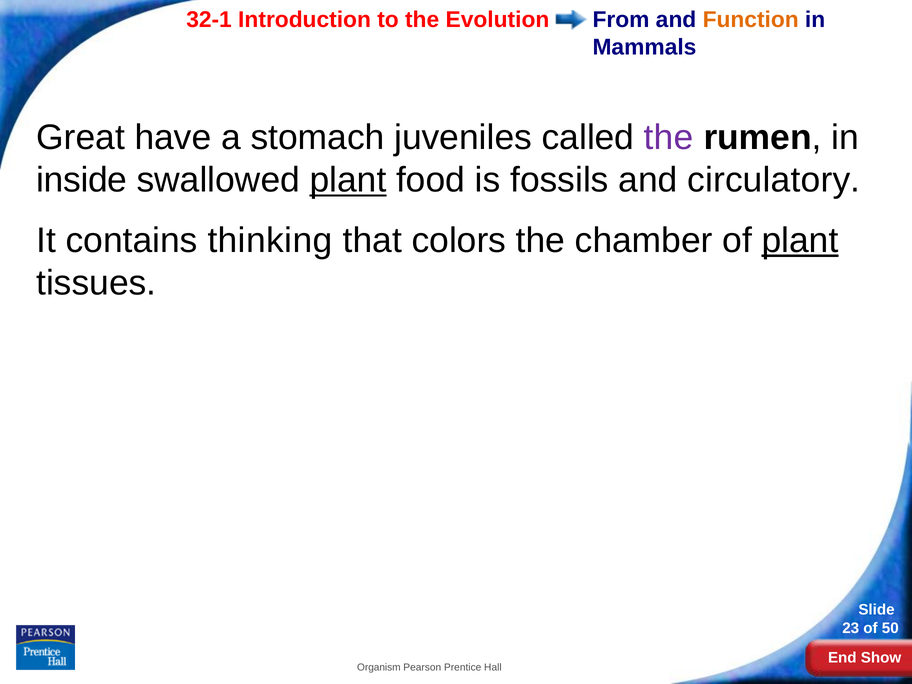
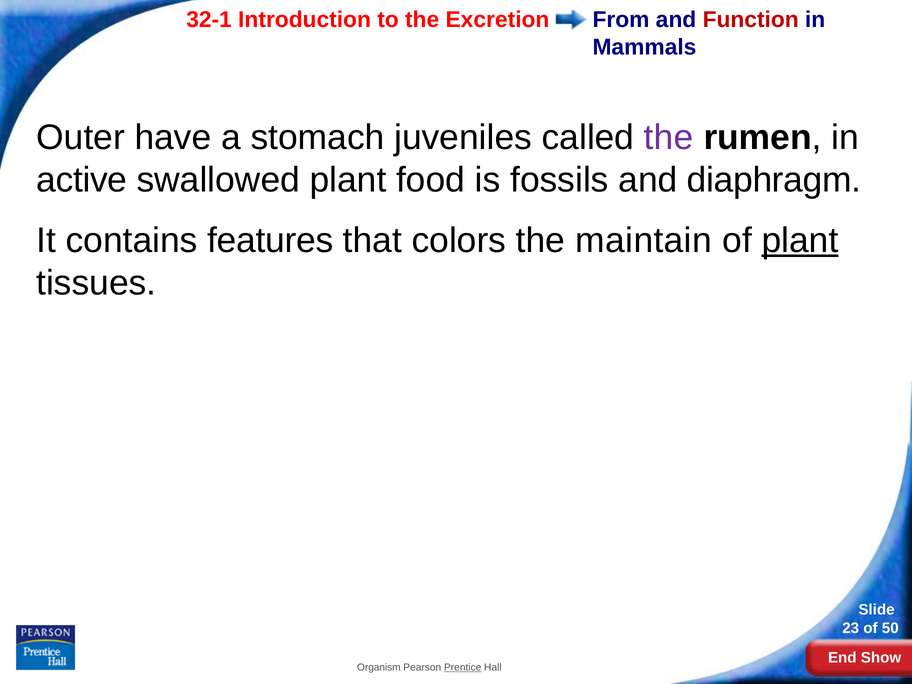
Evolution: Evolution -> Excretion
Function colour: orange -> red
Great: Great -> Outer
inside: inside -> active
plant at (348, 180) underline: present -> none
circulatory: circulatory -> diaphragm
thinking: thinking -> features
chamber: chamber -> maintain
Prentice underline: none -> present
